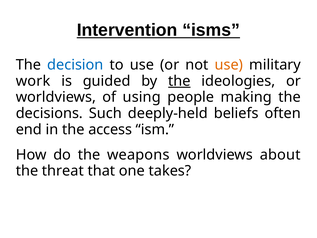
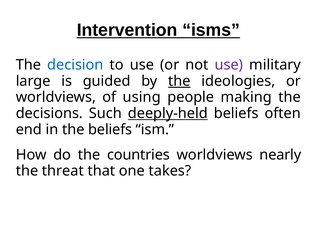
use at (229, 65) colour: orange -> purple
work: work -> large
deeply-held underline: none -> present
the access: access -> beliefs
weapons: weapons -> countries
about: about -> nearly
